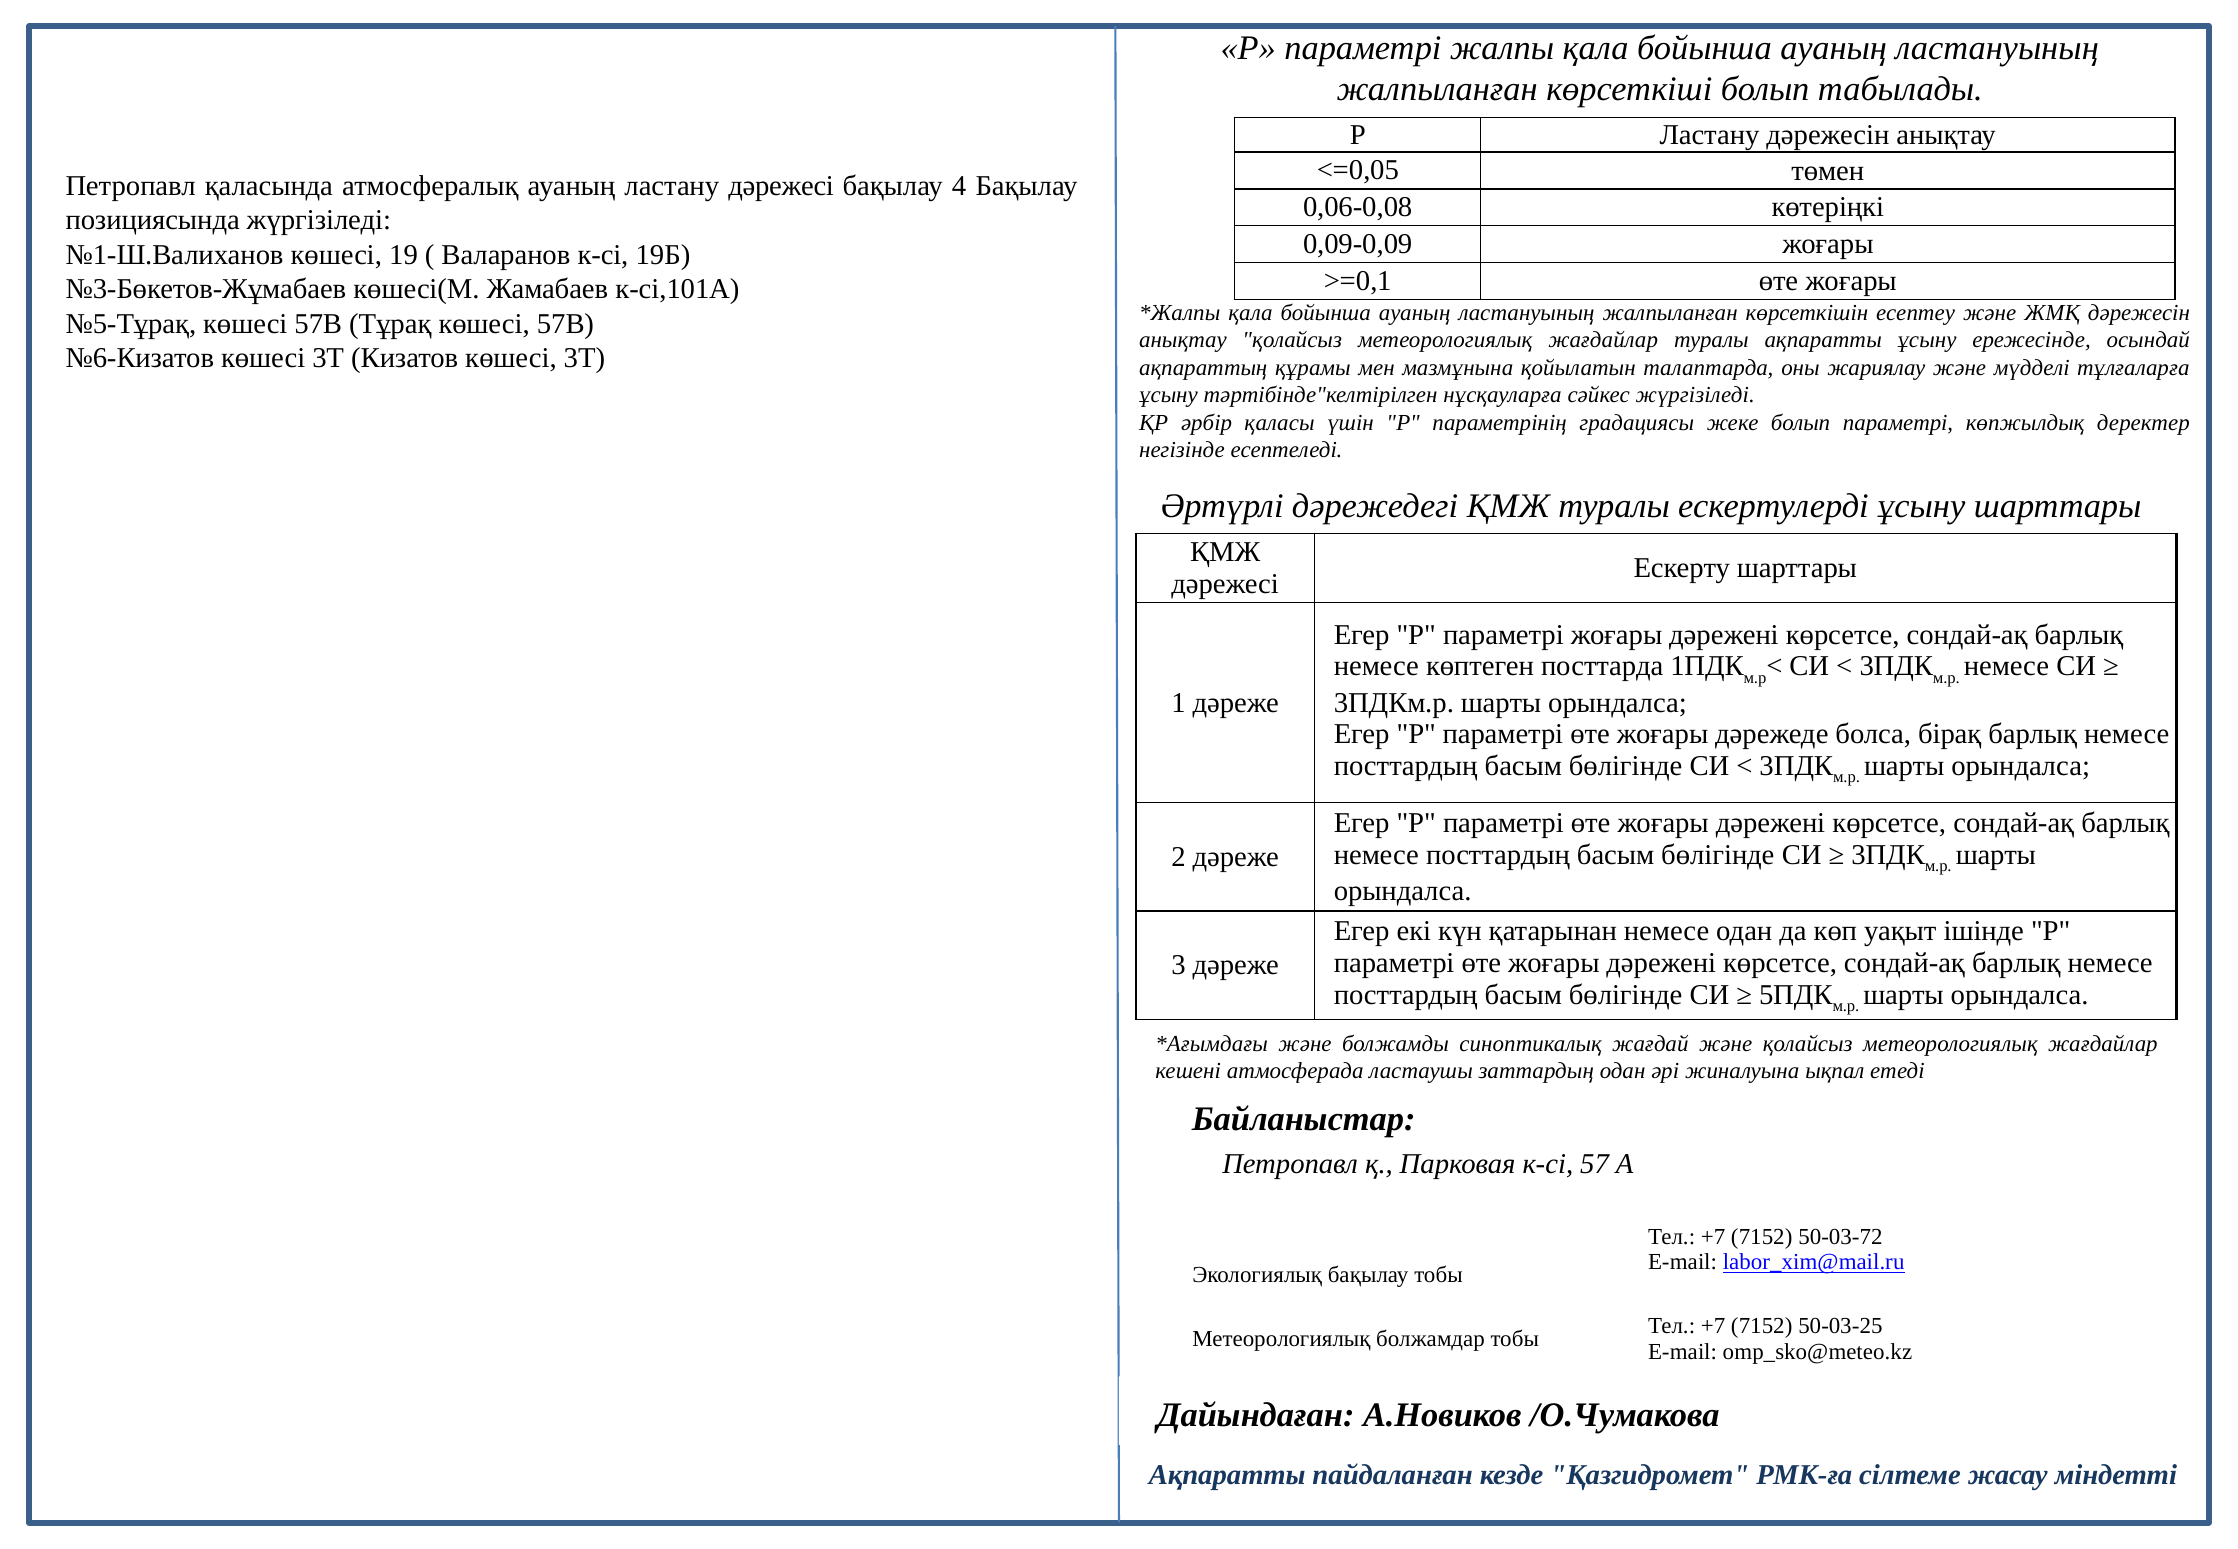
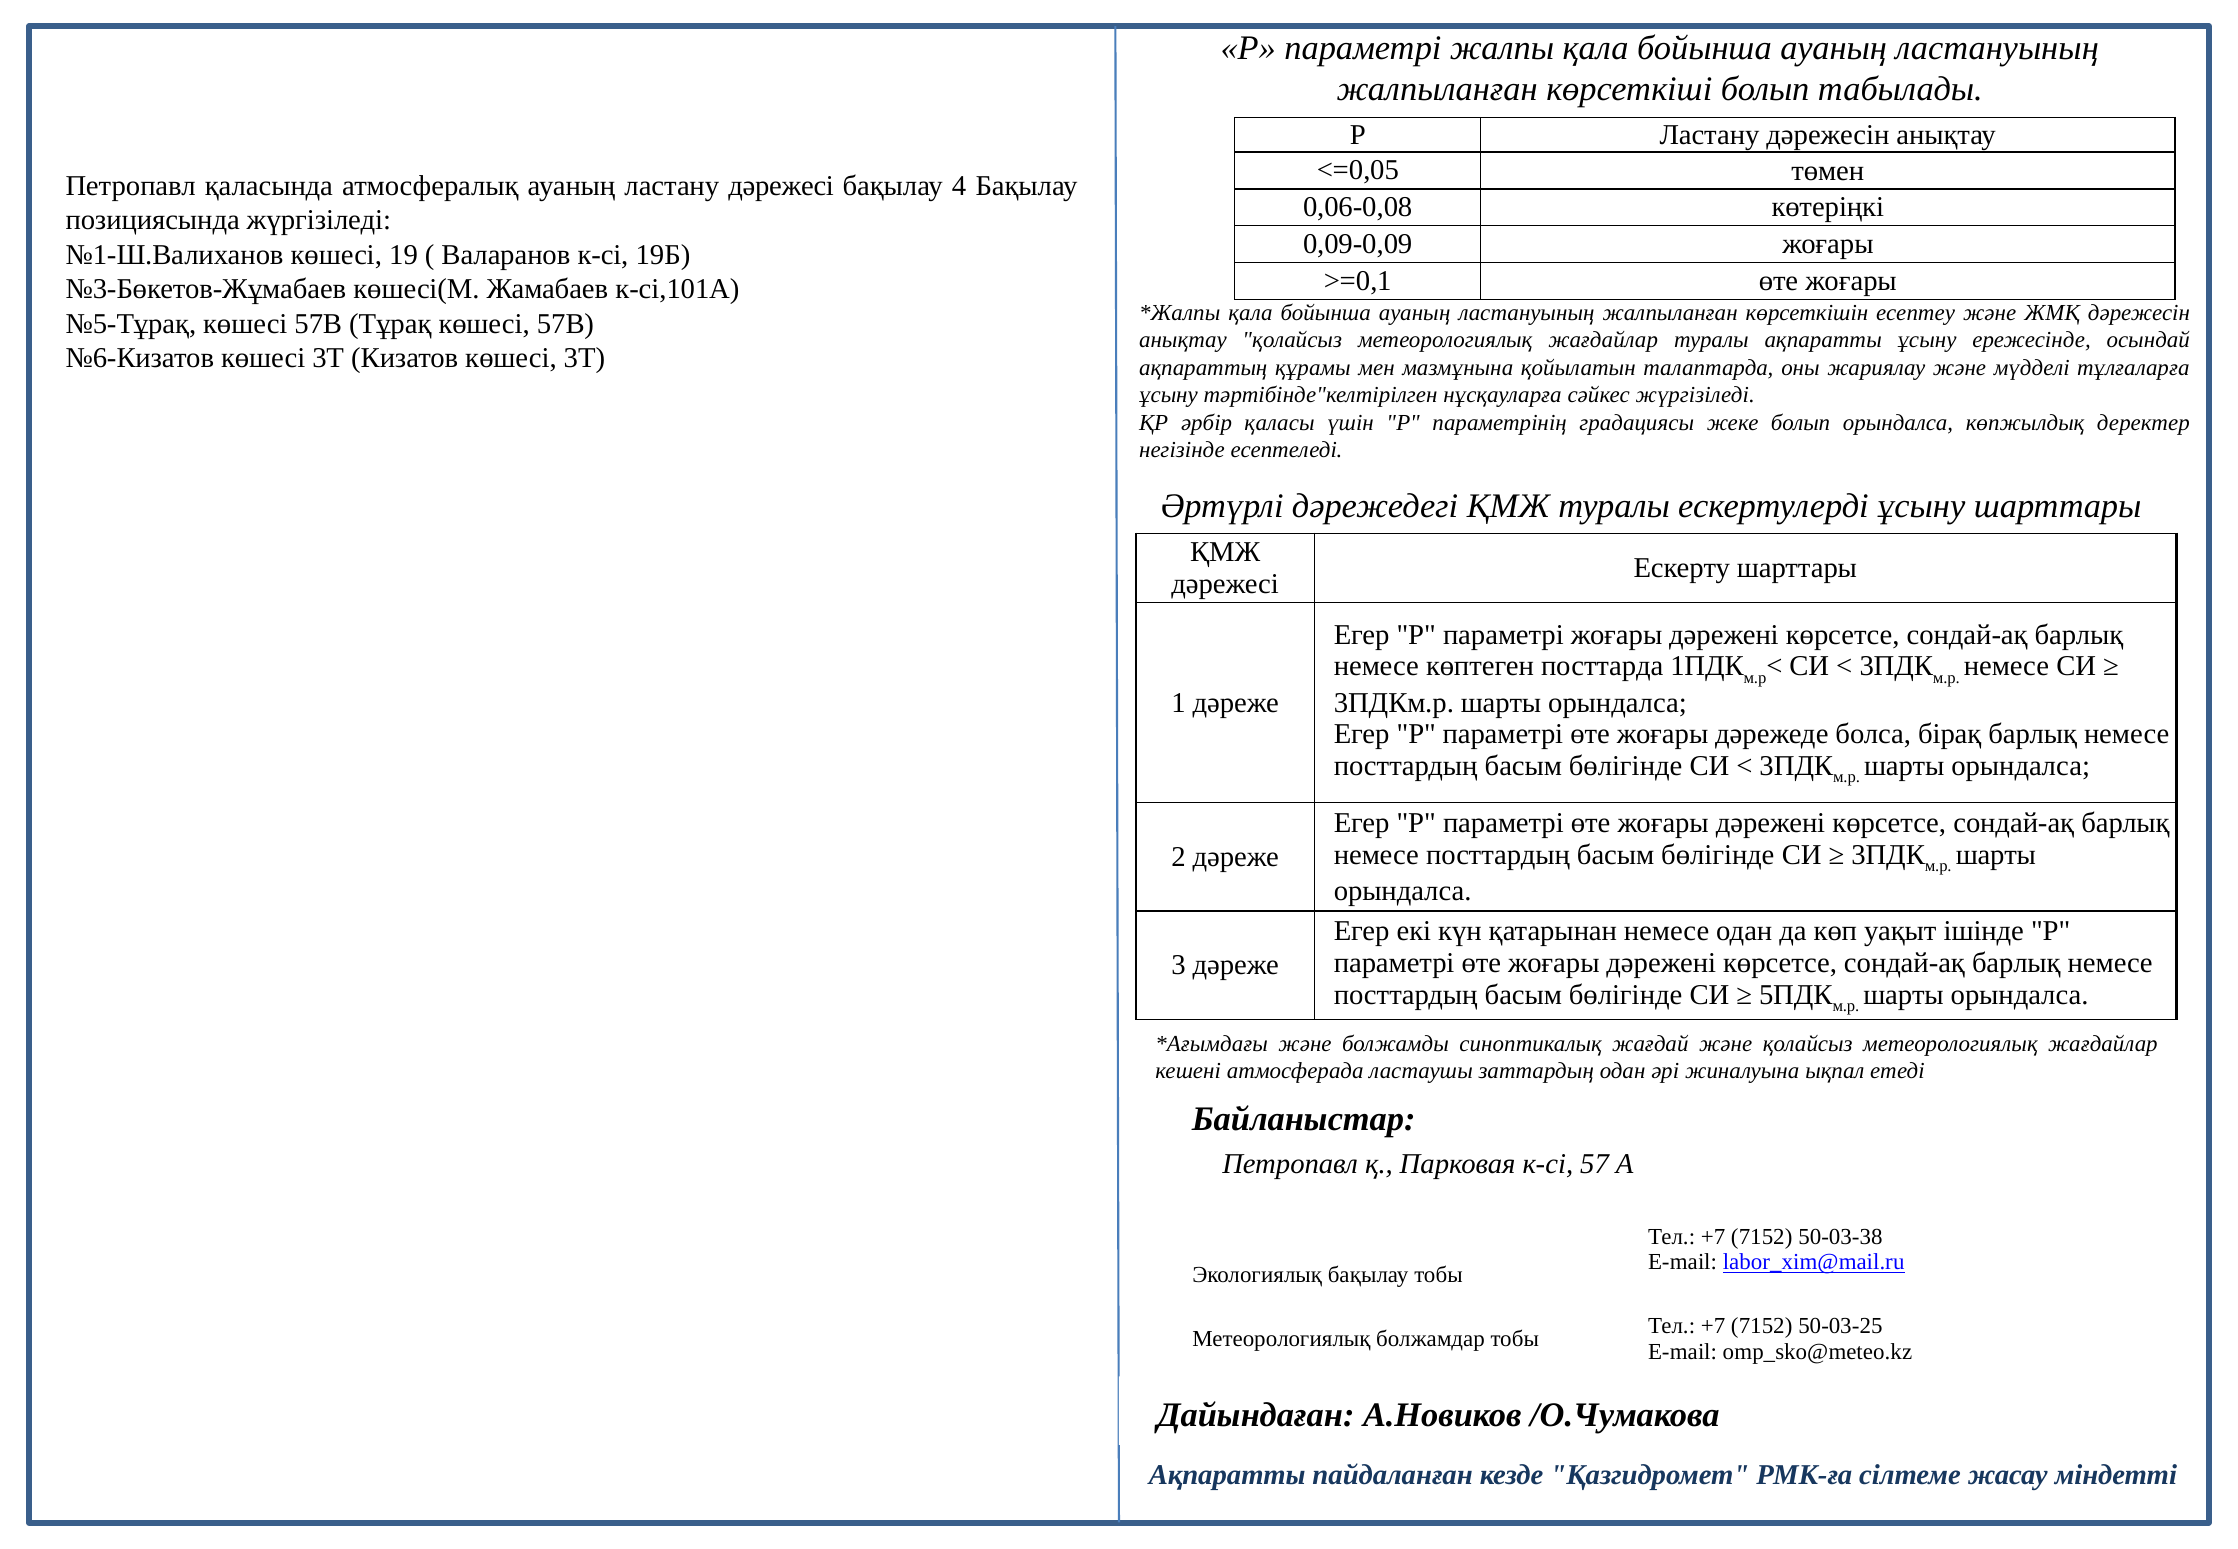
болып параметрі: параметрі -> орындалса
50-03-72: 50-03-72 -> 50-03-38
